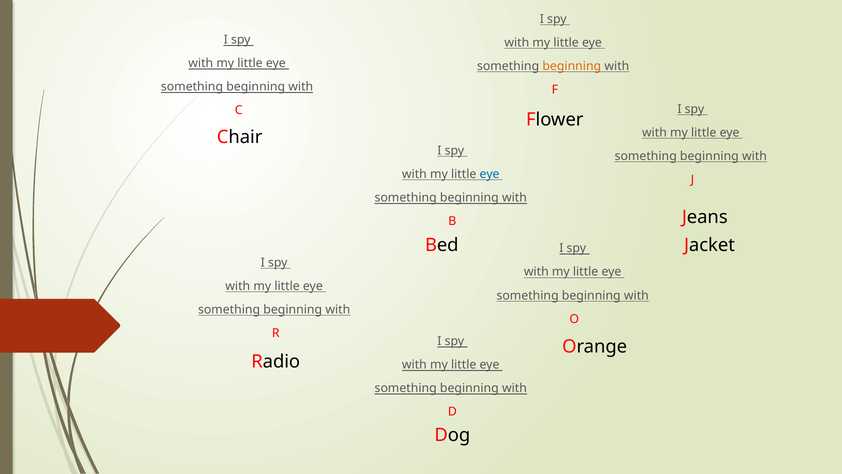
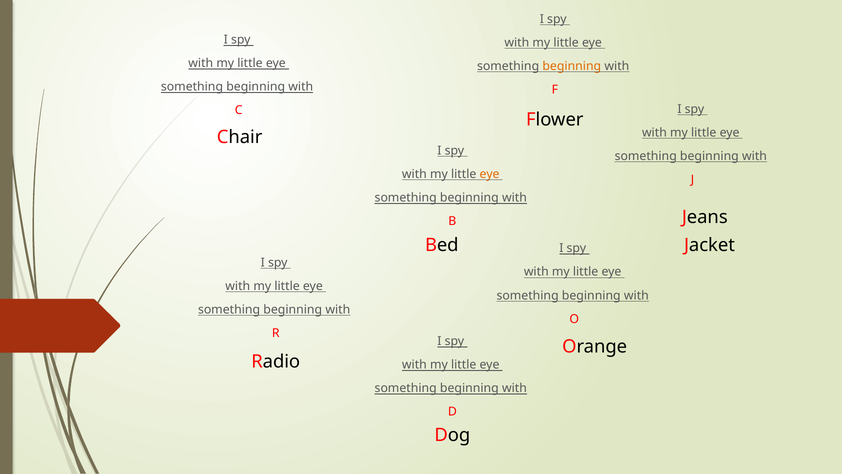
eye at (490, 174) colour: blue -> orange
